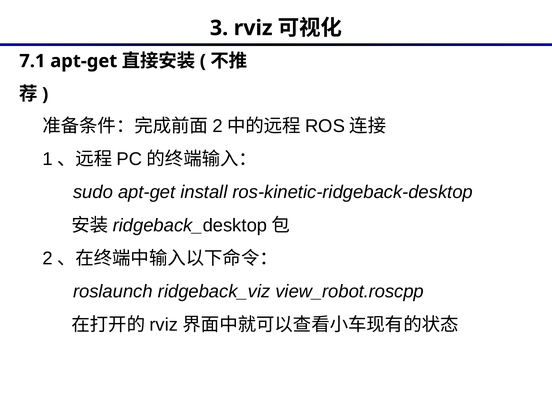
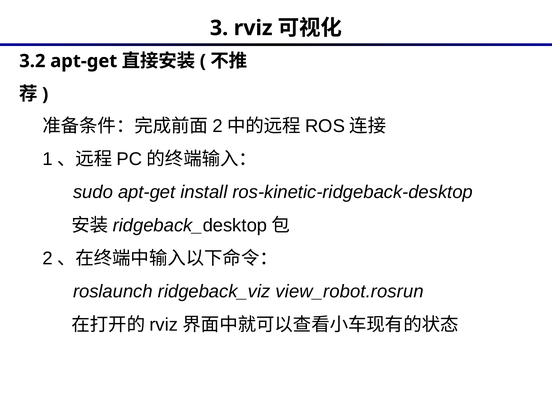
7.1: 7.1 -> 3.2
view_robot.roscpp: view_robot.roscpp -> view_robot.rosrun
